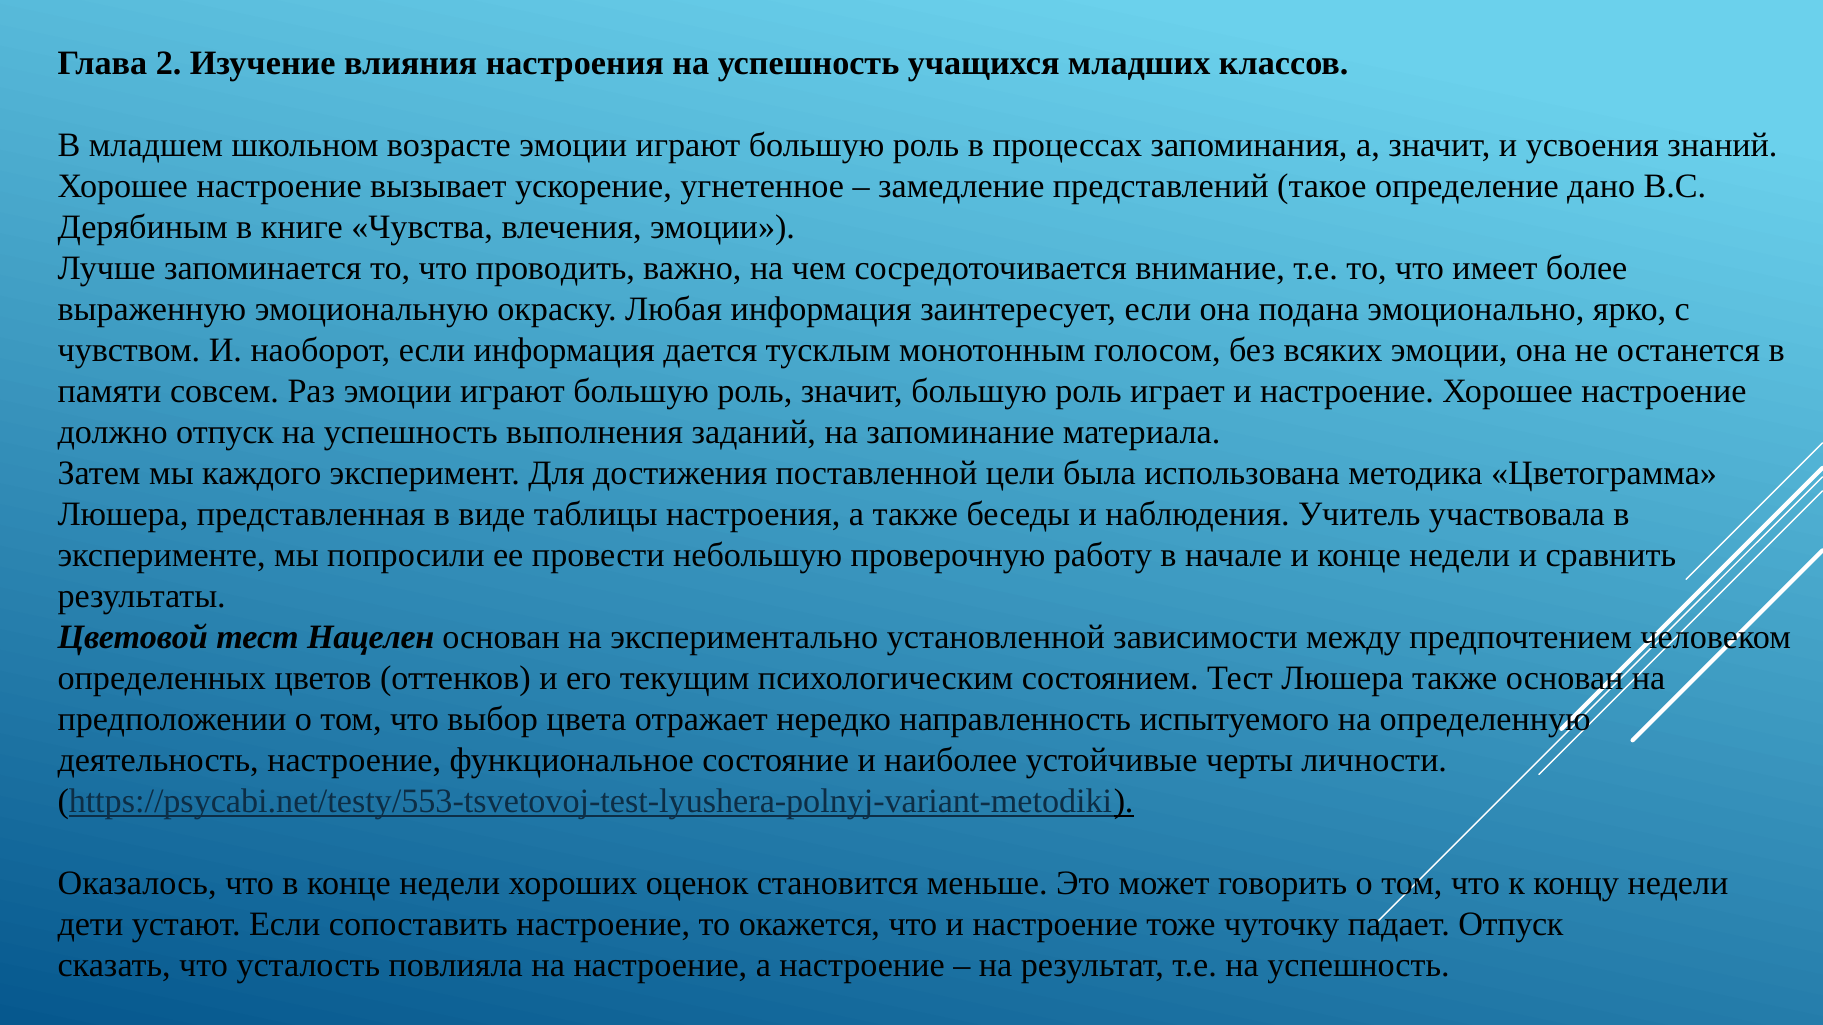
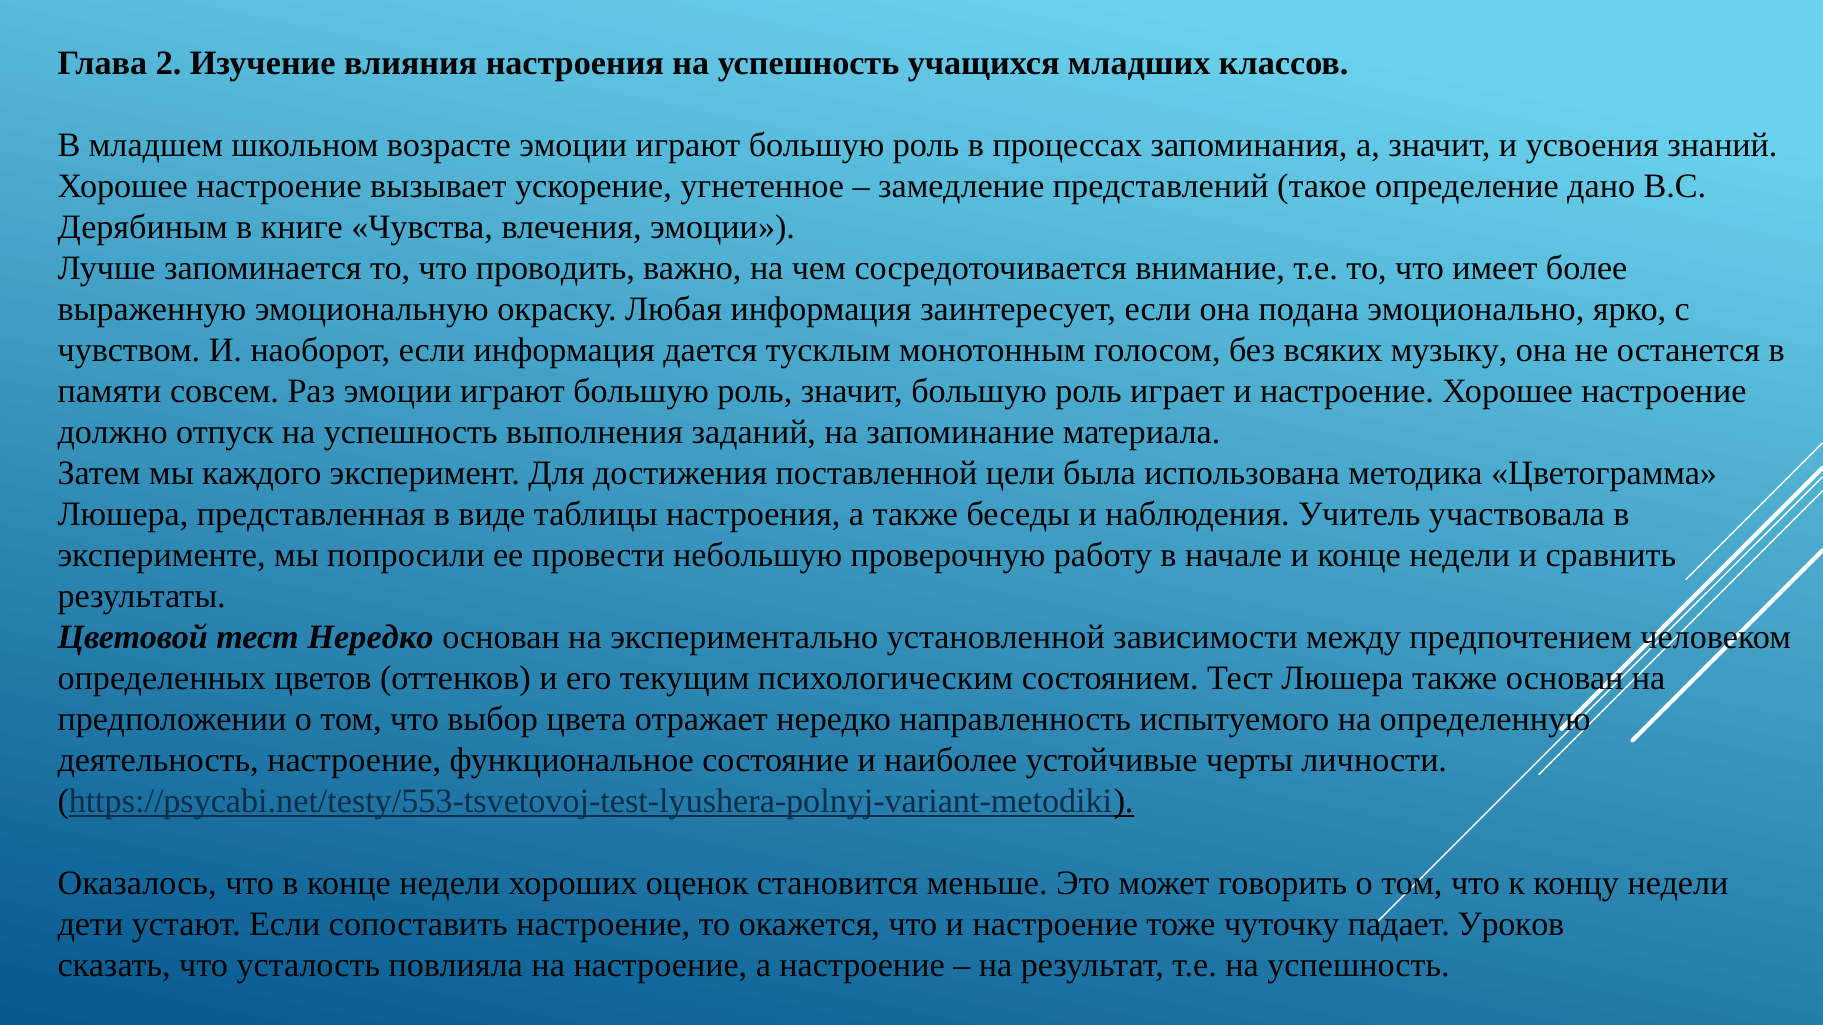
всяких эмоции: эмоции -> музыку
тест Нацелен: Нацелен -> Нередко
падает Отпуск: Отпуск -> Уроков
